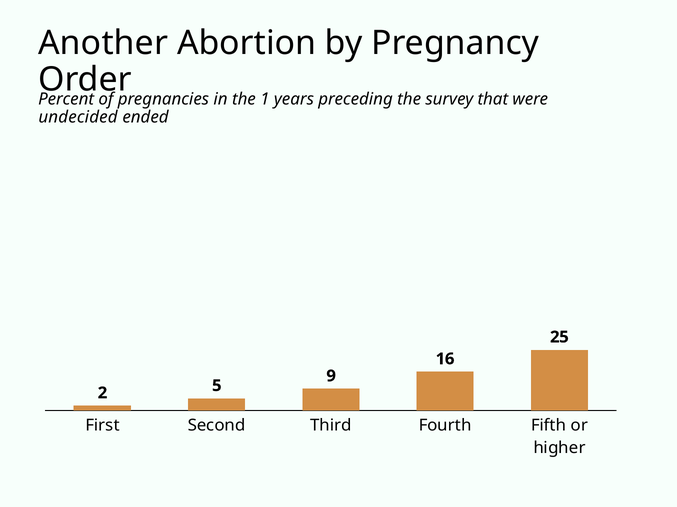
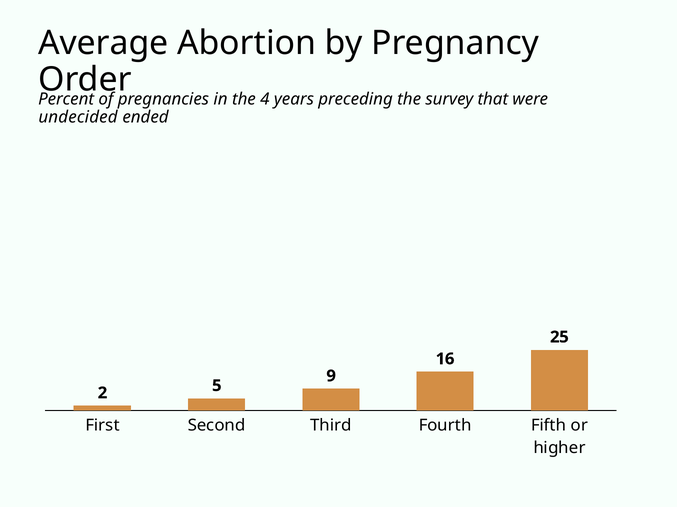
Another: Another -> Average
1: 1 -> 4
